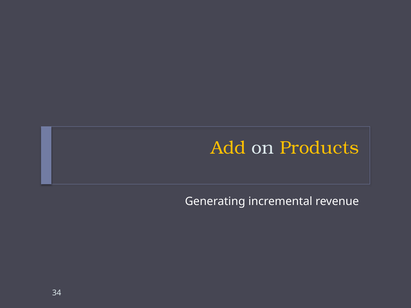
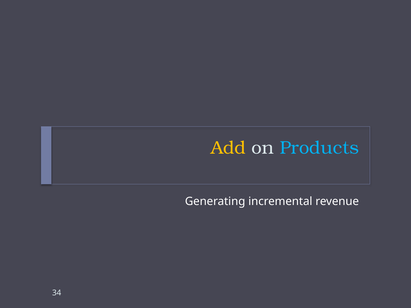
Products colour: yellow -> light blue
